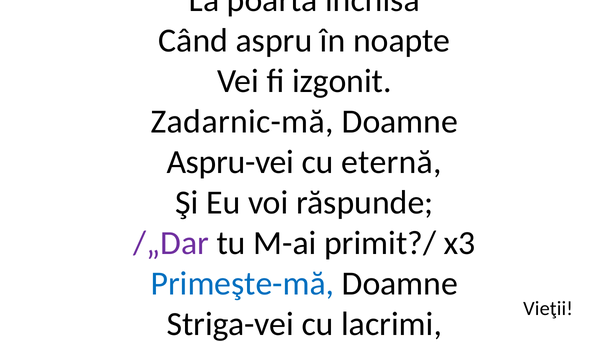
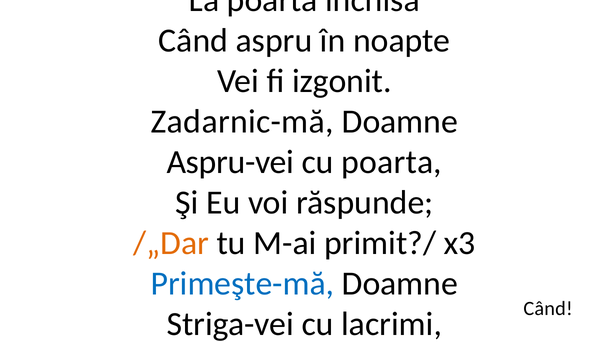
cu eternă: eternă -> poarta
/„Dar at (171, 244) colour: purple -> orange
Vieţii at (548, 309): Vieţii -> Când
